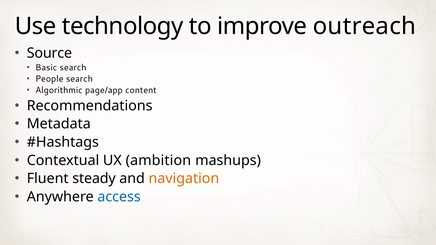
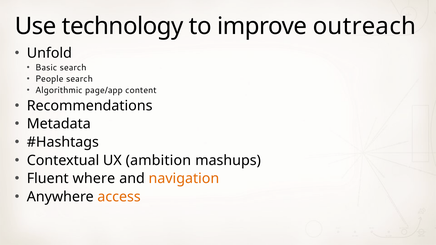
Source: Source -> Unfold
steady: steady -> where
access colour: blue -> orange
